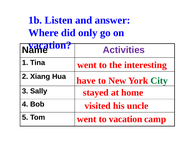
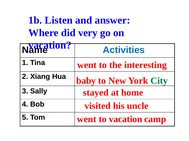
only: only -> very
Activities colour: purple -> blue
have: have -> baby
